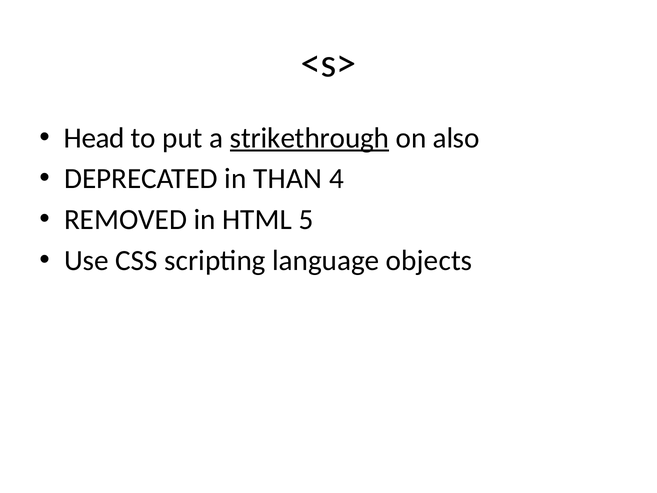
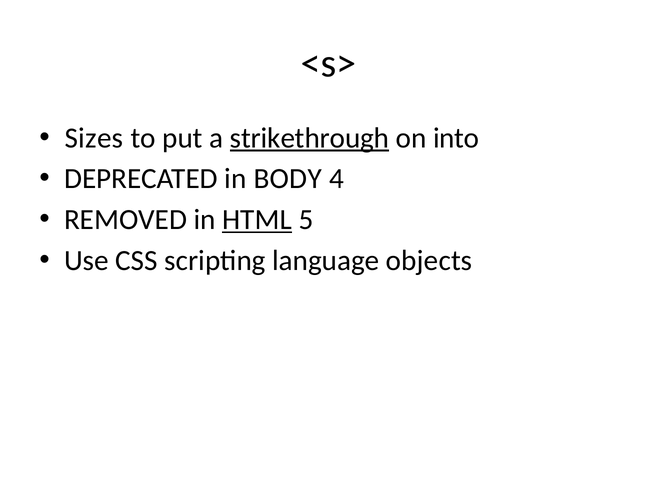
Head: Head -> Sizes
also: also -> into
THAN: THAN -> BODY
HTML underline: none -> present
